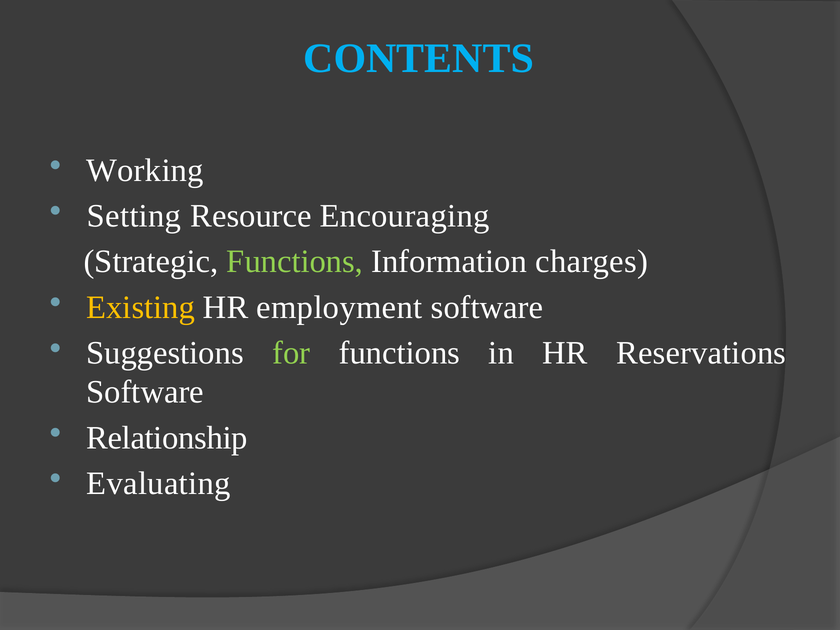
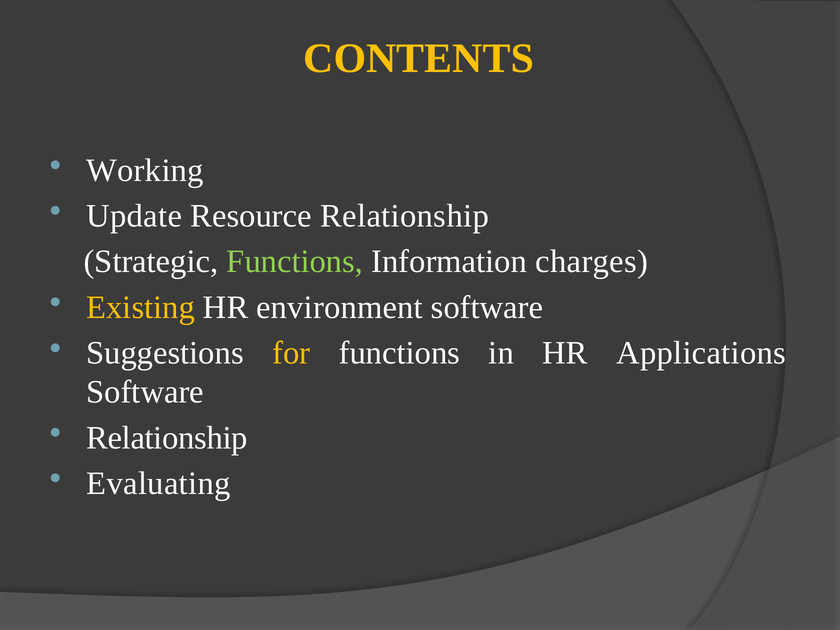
CONTENTS colour: light blue -> yellow
Setting: Setting -> Update
Resource Encouraging: Encouraging -> Relationship
employment: employment -> environment
for colour: light green -> yellow
Reservations: Reservations -> Applications
